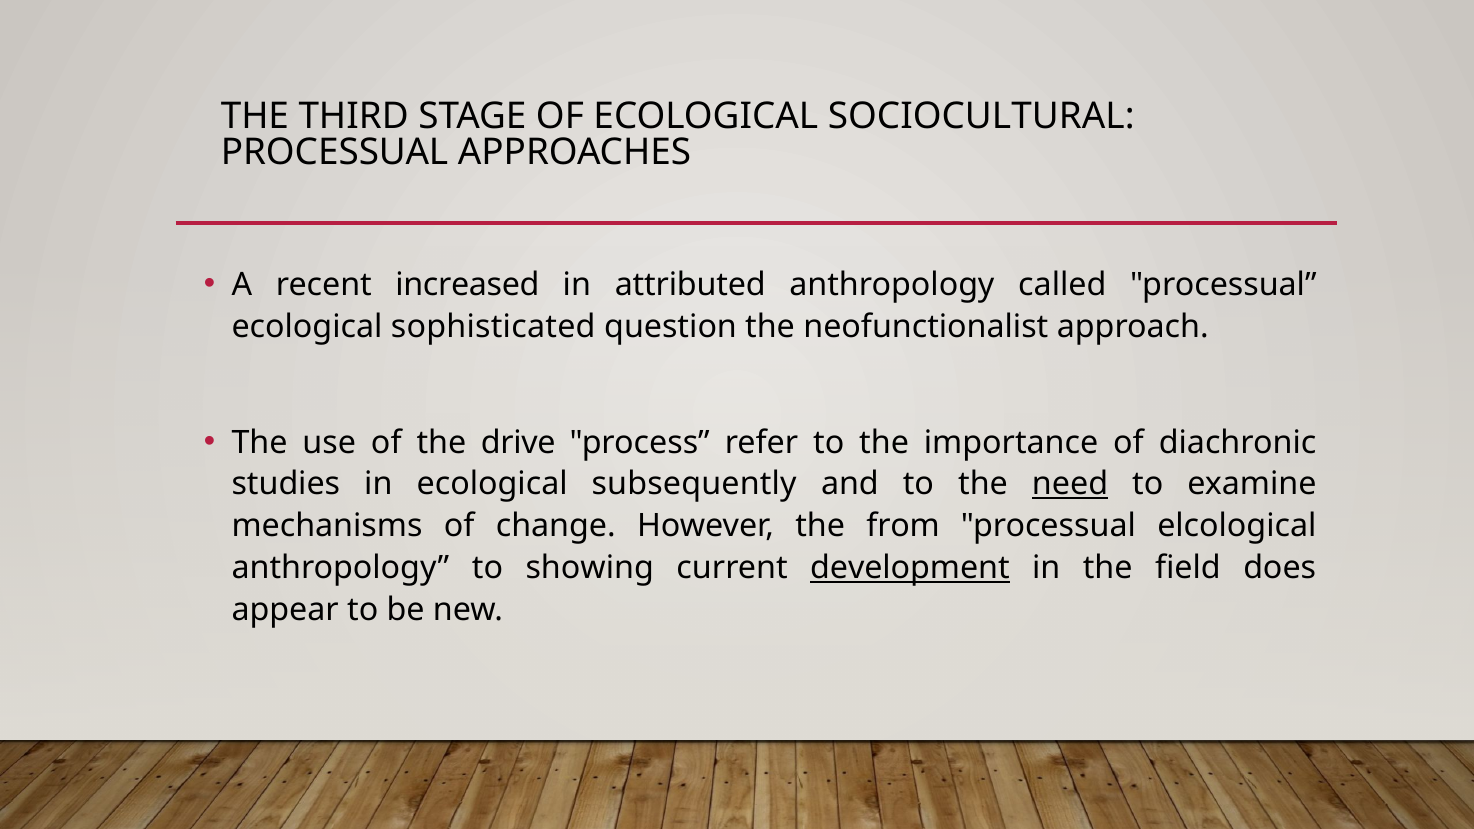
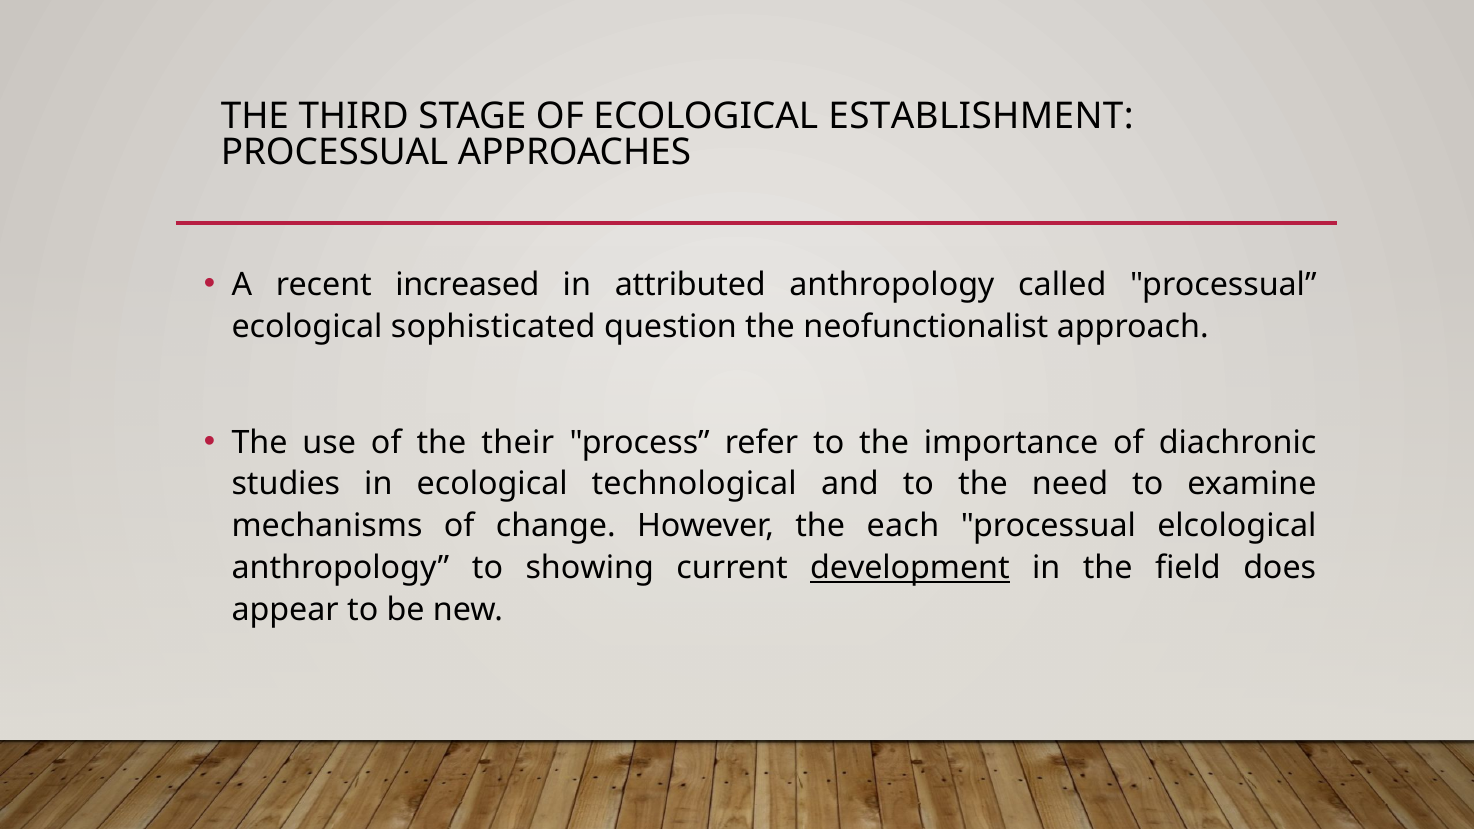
SOCIOCULTURAL: SOCIOCULTURAL -> ESTABLISHMENT
drive: drive -> their
subsequently: subsequently -> technological
need underline: present -> none
from: from -> each
